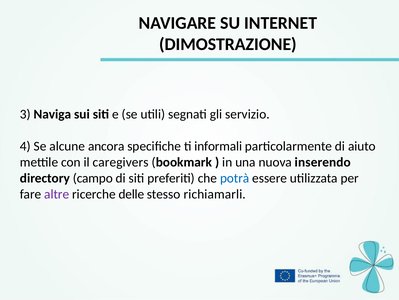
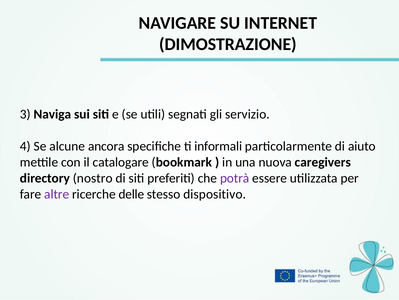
caregivers: caregivers -> catalogare
inserendo: inserendo -> caregivers
campo: campo -> nostro
potrà colour: blue -> purple
richiamarli: richiamarli -> dispositivo
